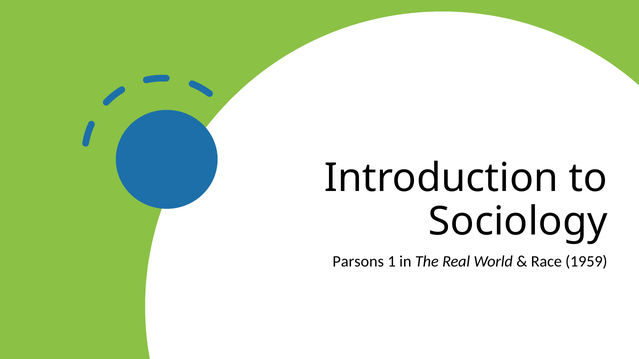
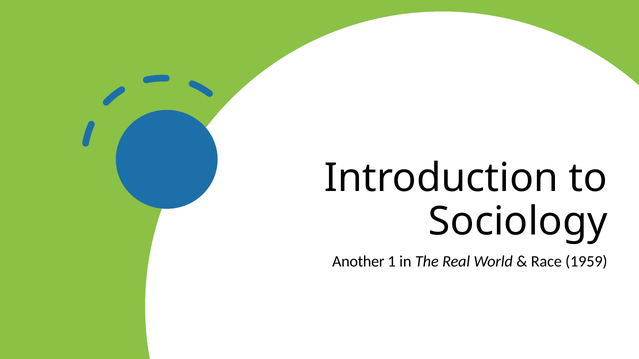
Parsons: Parsons -> Another
